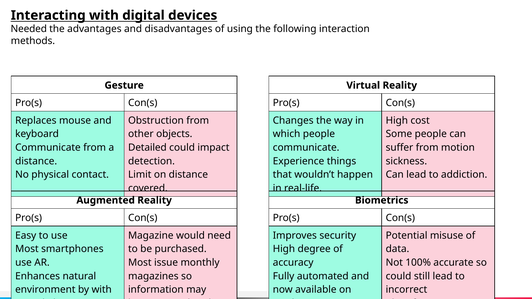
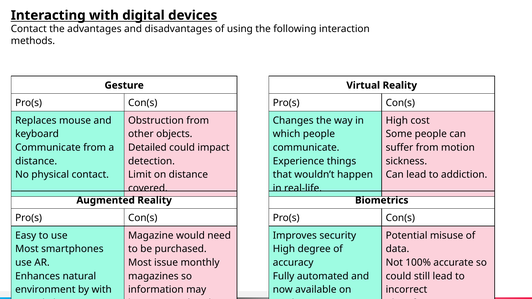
Needed at (29, 29): Needed -> Contact
